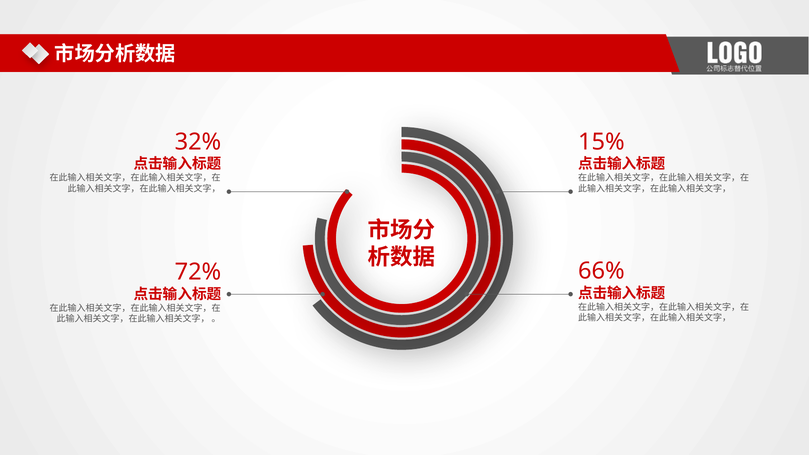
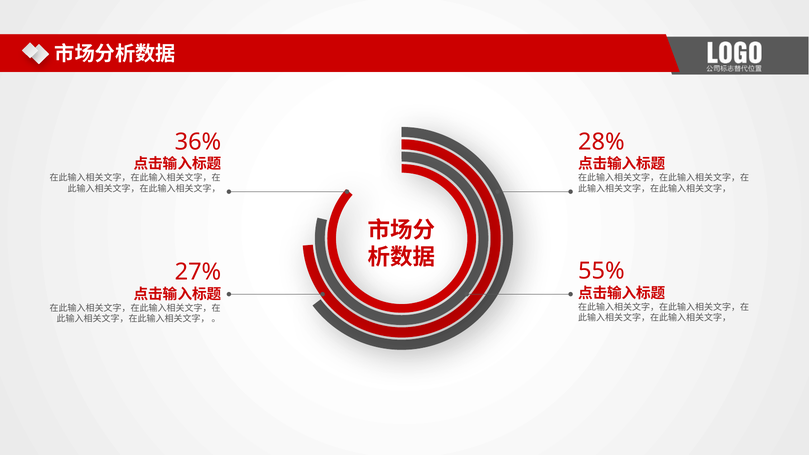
32%: 32% -> 36%
15%: 15% -> 28%
66%: 66% -> 55%
72%: 72% -> 27%
